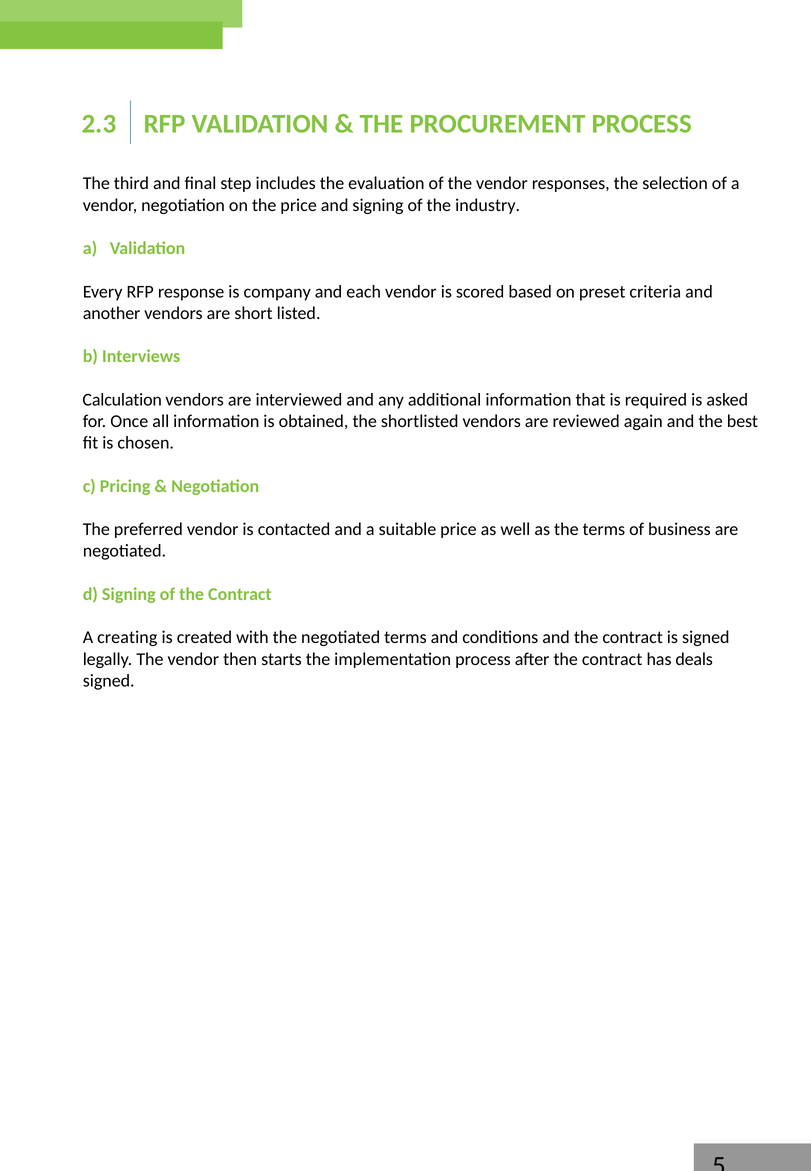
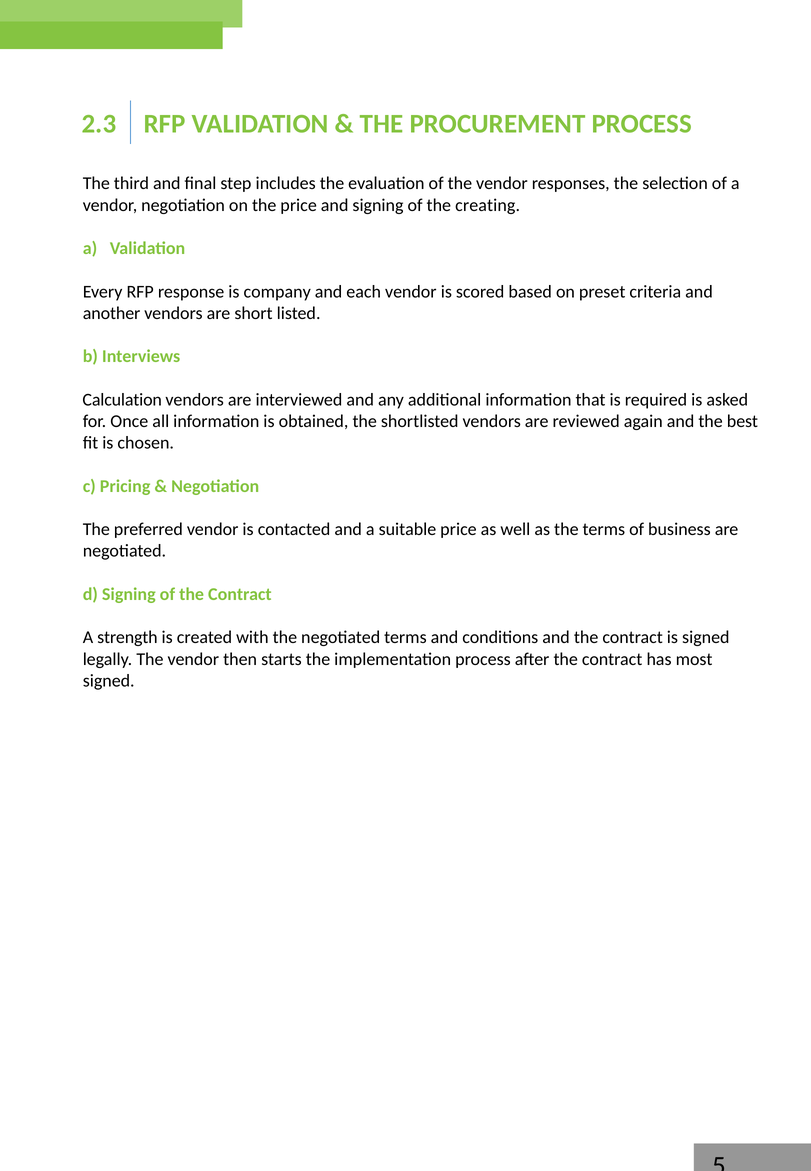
industry: industry -> creating
creating: creating -> strength
deals: deals -> most
